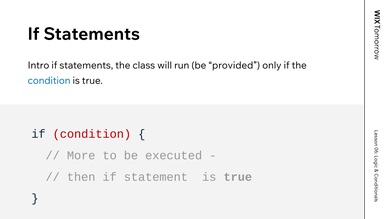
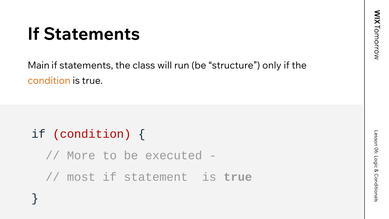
Intro: Intro -> Main
provided: provided -> structure
condition at (49, 81) colour: blue -> orange
then: then -> most
